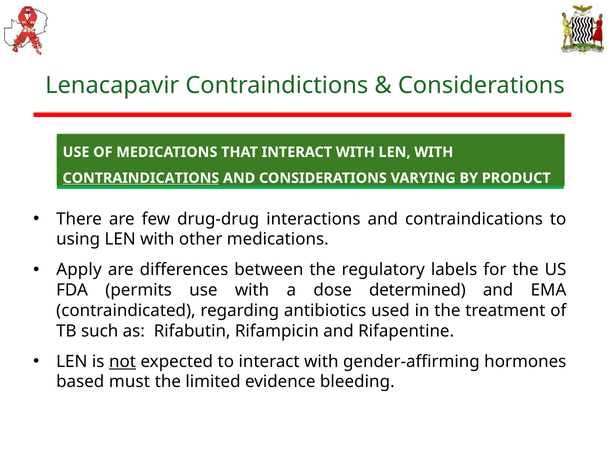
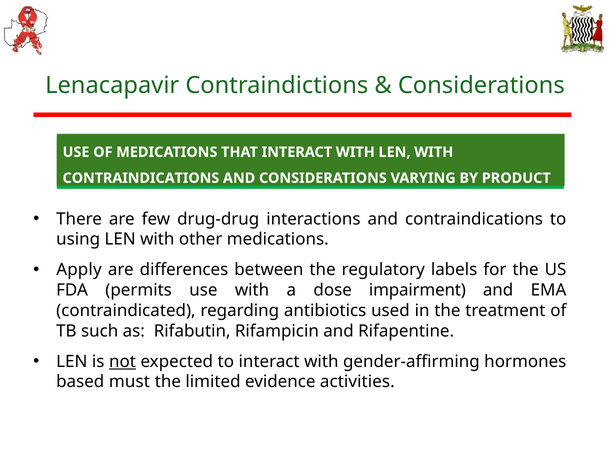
CONTRAINDICATIONS at (141, 178) underline: present -> none
determined: determined -> impairment
bleeding: bleeding -> activities
